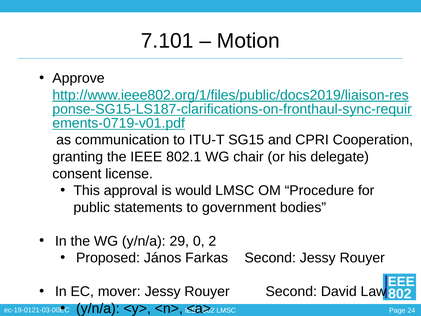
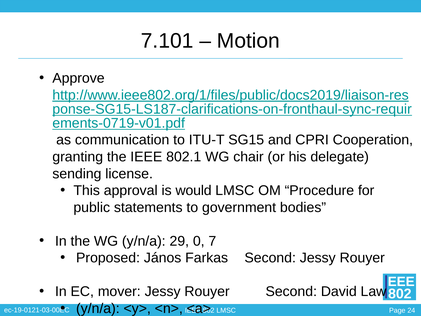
consent: consent -> sending
2: 2 -> 7
